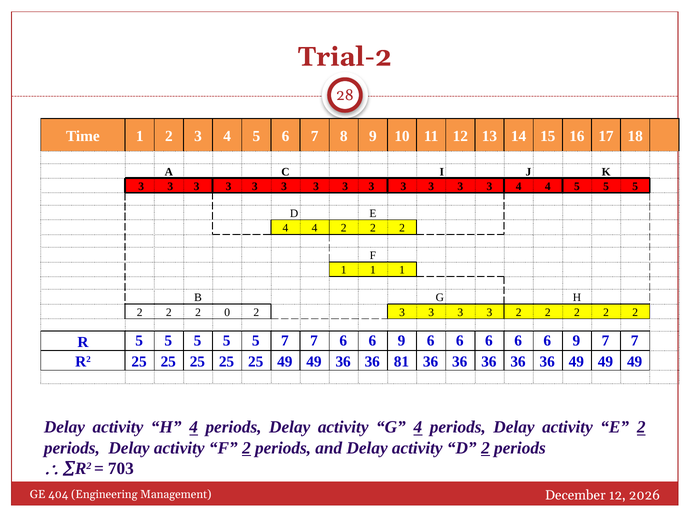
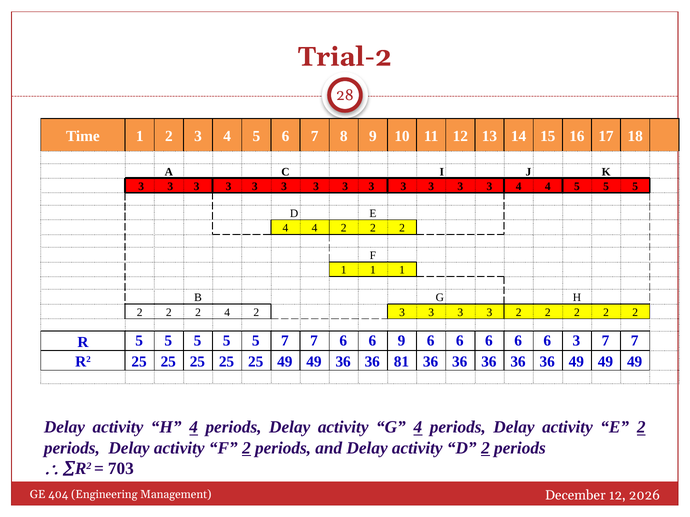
2 0: 0 -> 4
6 6 6 9: 9 -> 3
